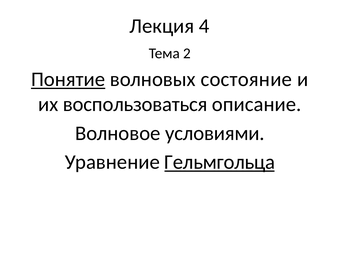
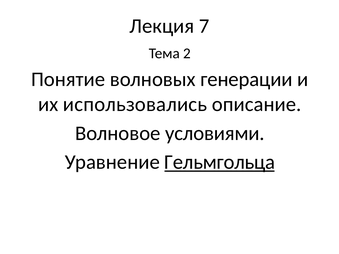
4: 4 -> 7
Понятие underline: present -> none
состояние: состояние -> генерации
воспользоваться: воспользоваться -> использовались
